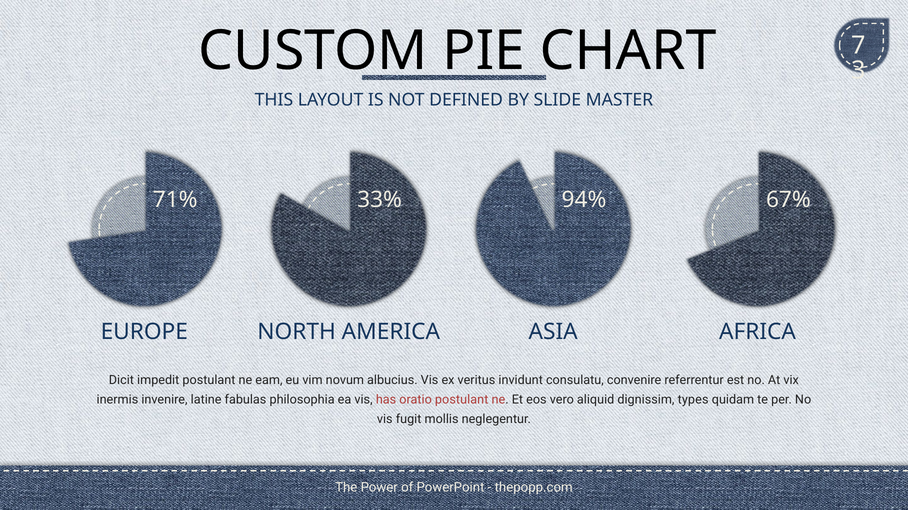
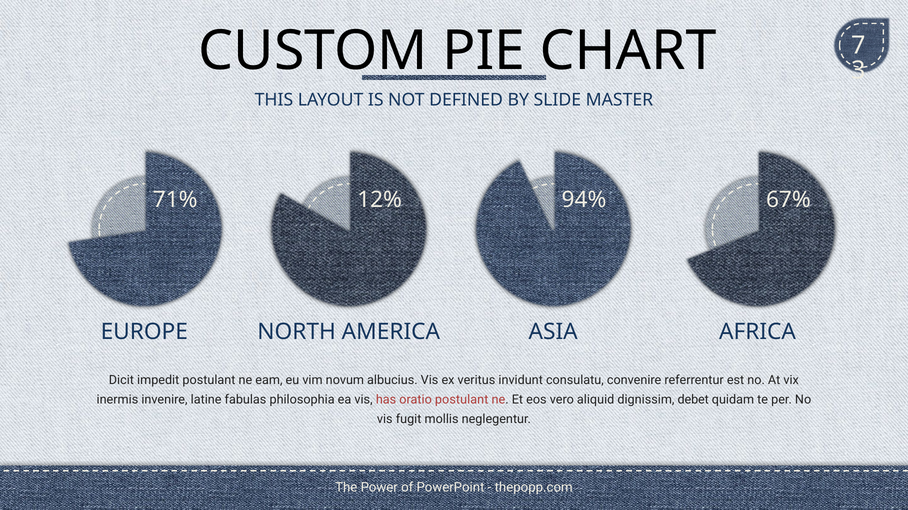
33%: 33% -> 12%
types: types -> debet
